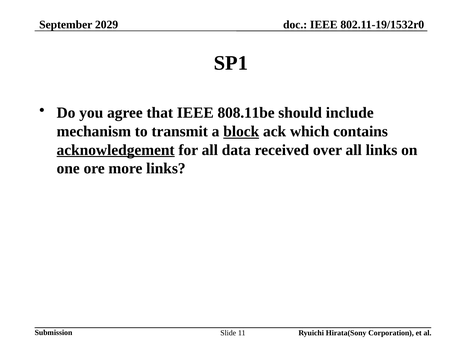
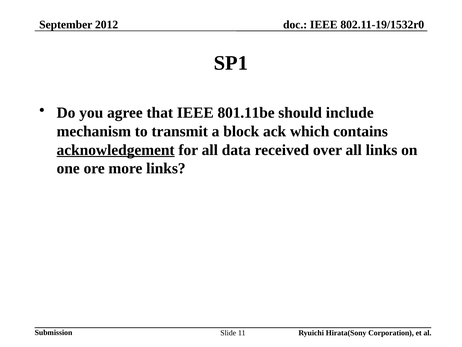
2029: 2029 -> 2012
808.11be: 808.11be -> 801.11be
block underline: present -> none
